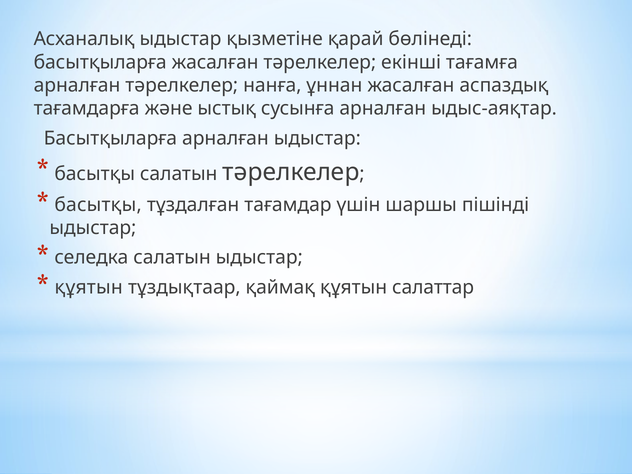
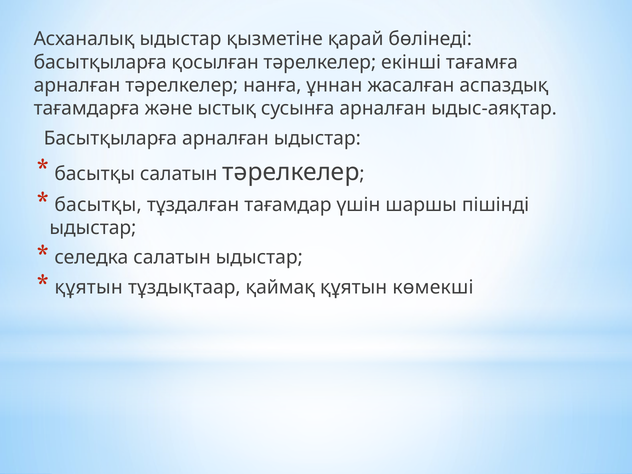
басытқыларға жасалған: жасалған -> қосылған
салаттар: салаттар -> көмекші
